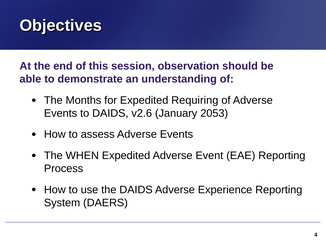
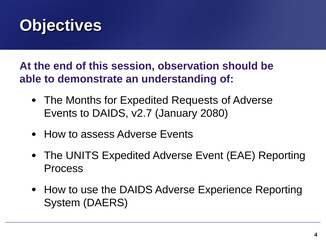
Requiring: Requiring -> Requests
v2.6: v2.6 -> v2.7
2053: 2053 -> 2080
WHEN: WHEN -> UNITS
